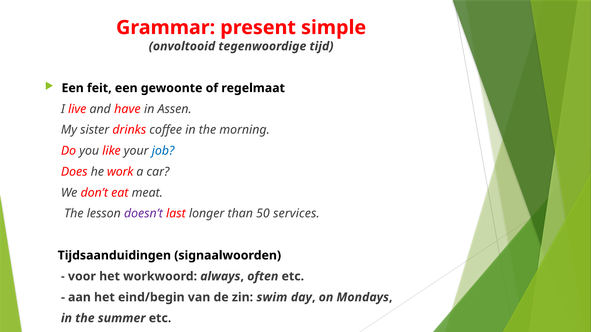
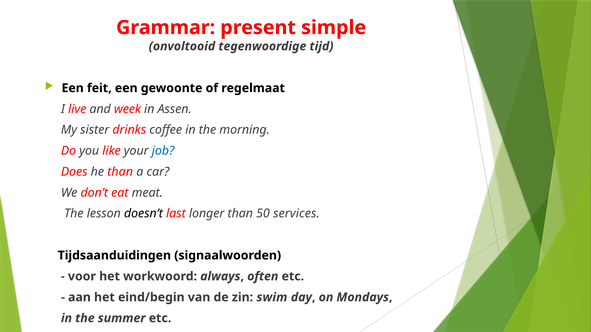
have: have -> week
he work: work -> than
doesn’t colour: purple -> black
